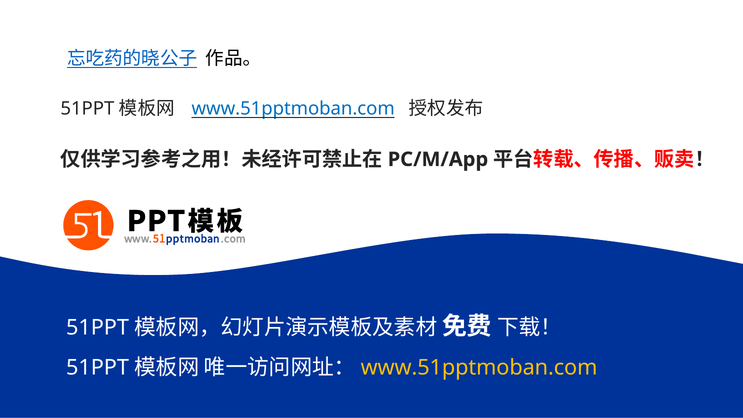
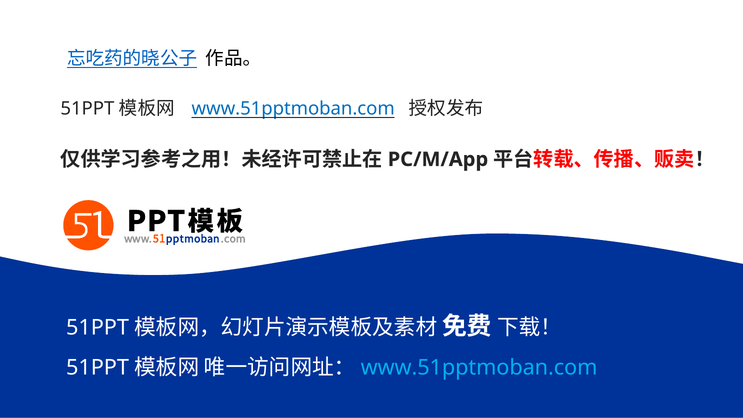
www.51pptmoban.com at (479, 367) colour: yellow -> light blue
